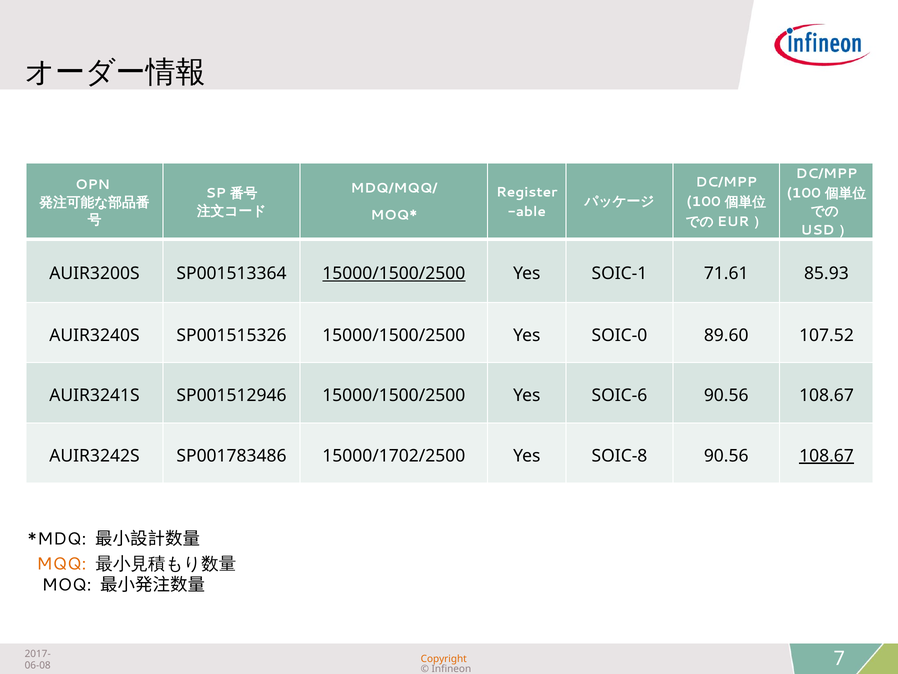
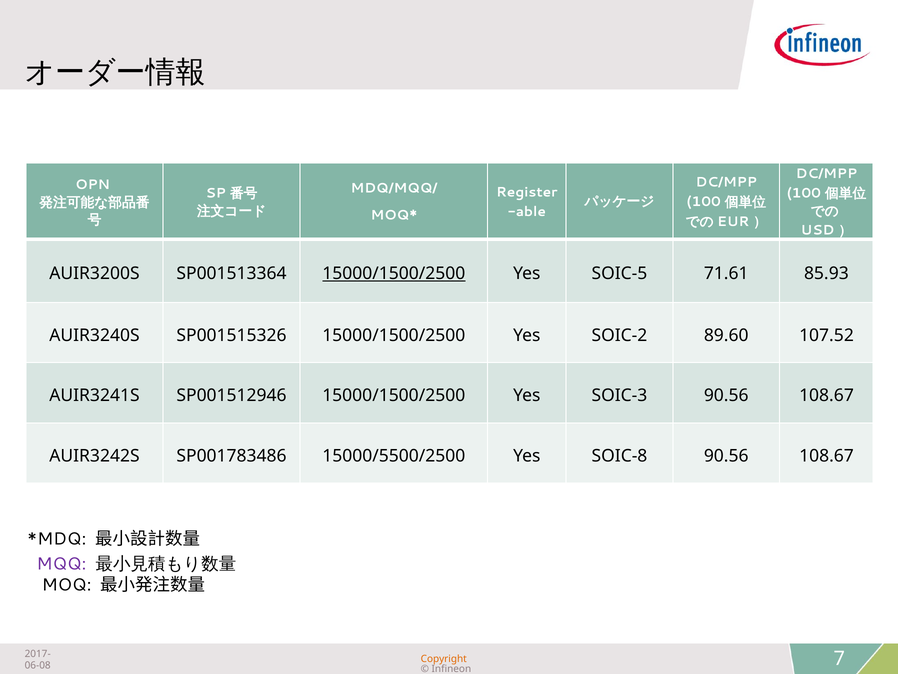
SOIC-1: SOIC-1 -> SOIC-5
SOIC-0: SOIC-0 -> SOIC-2
SOIC-6: SOIC-6 -> SOIC-3
15000/1702/2500: 15000/1702/2500 -> 15000/5500/2500
108.67 at (827, 455) underline: present -> none
MQQ colour: orange -> purple
